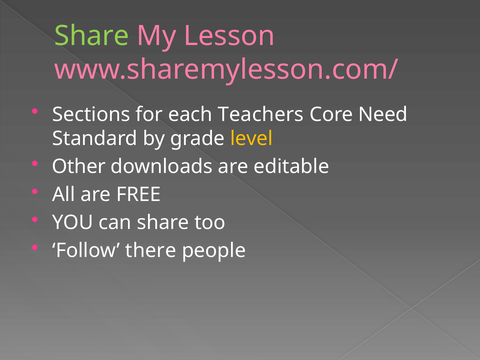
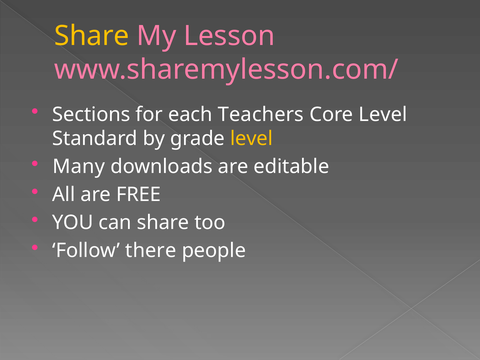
Share at (92, 36) colour: light green -> yellow
Core Need: Need -> Level
Other: Other -> Many
